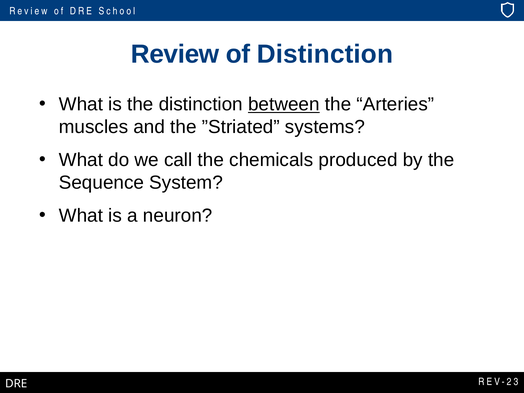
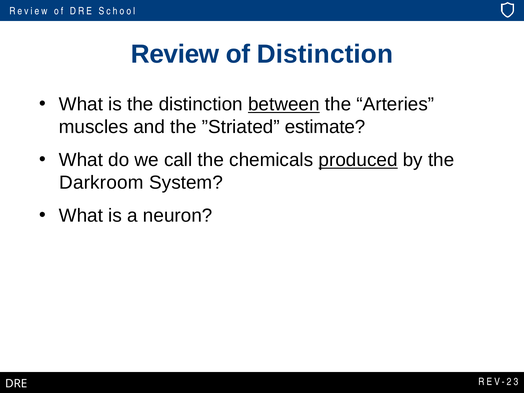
systems: systems -> estimate
produced underline: none -> present
Sequence: Sequence -> Darkroom
